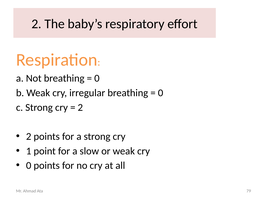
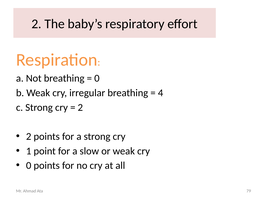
0 at (161, 93): 0 -> 4
